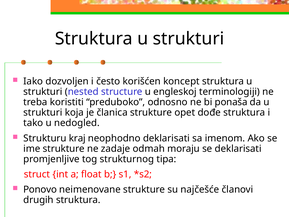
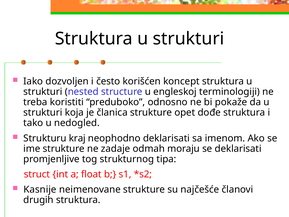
ponaša: ponaša -> pokaže
Ponovo: Ponovo -> Kasnije
